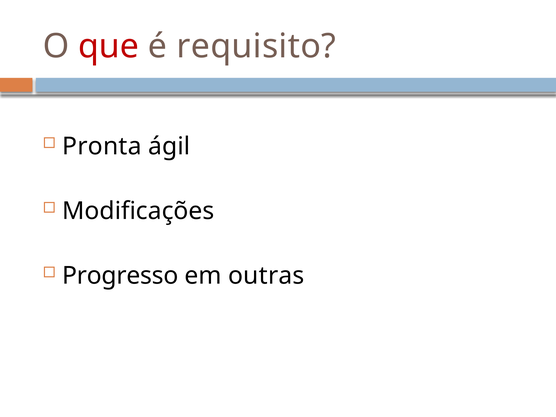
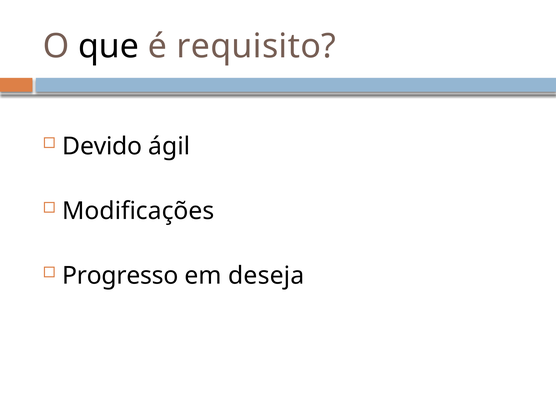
que colour: red -> black
Pronta: Pronta -> Devido
outras: outras -> deseja
